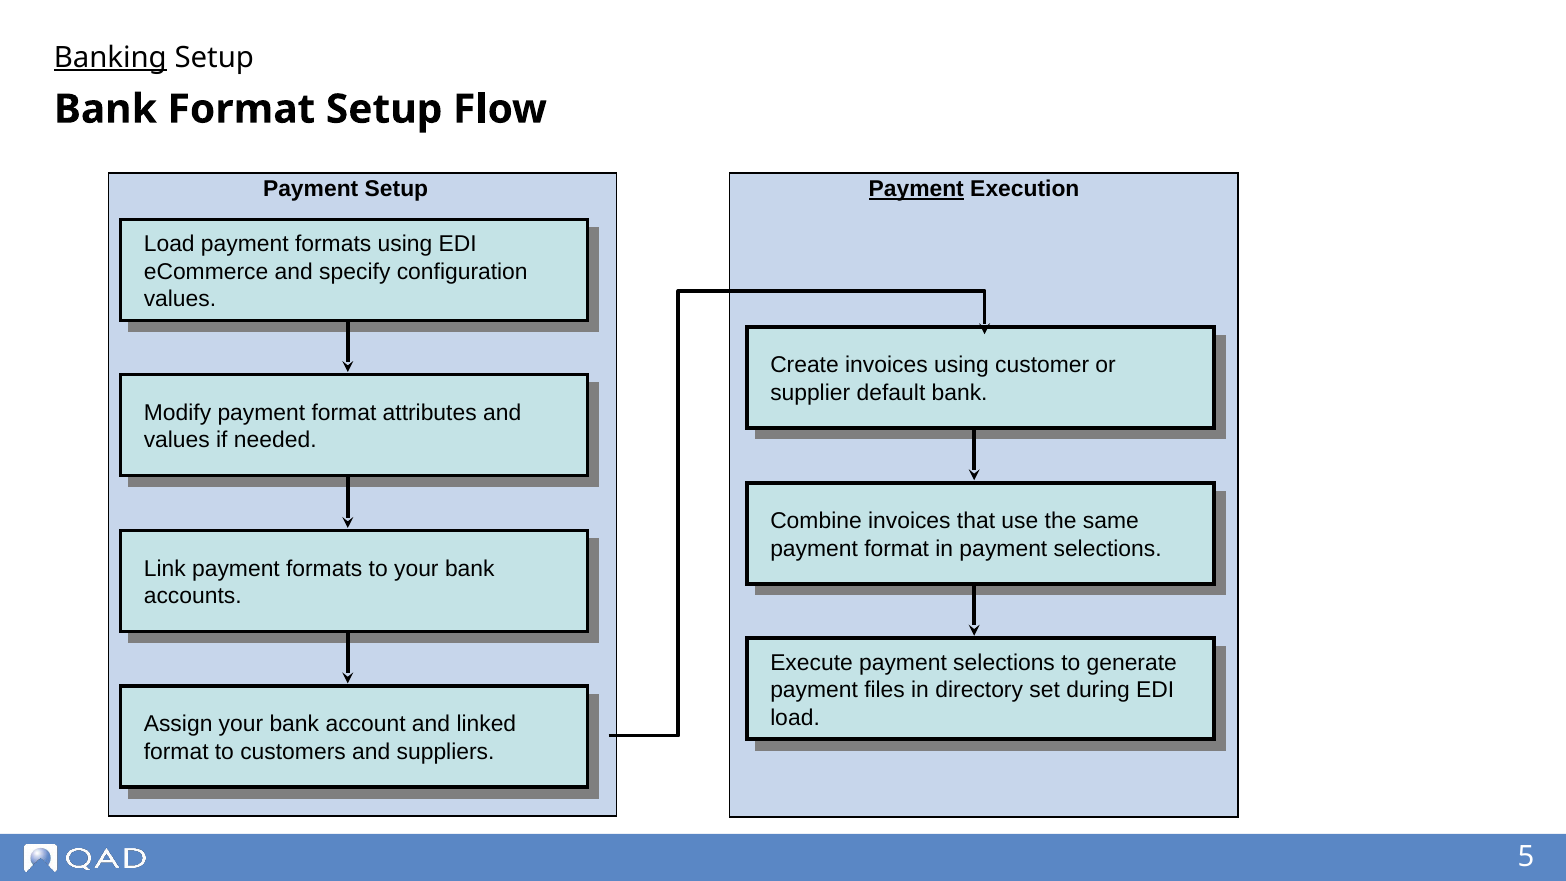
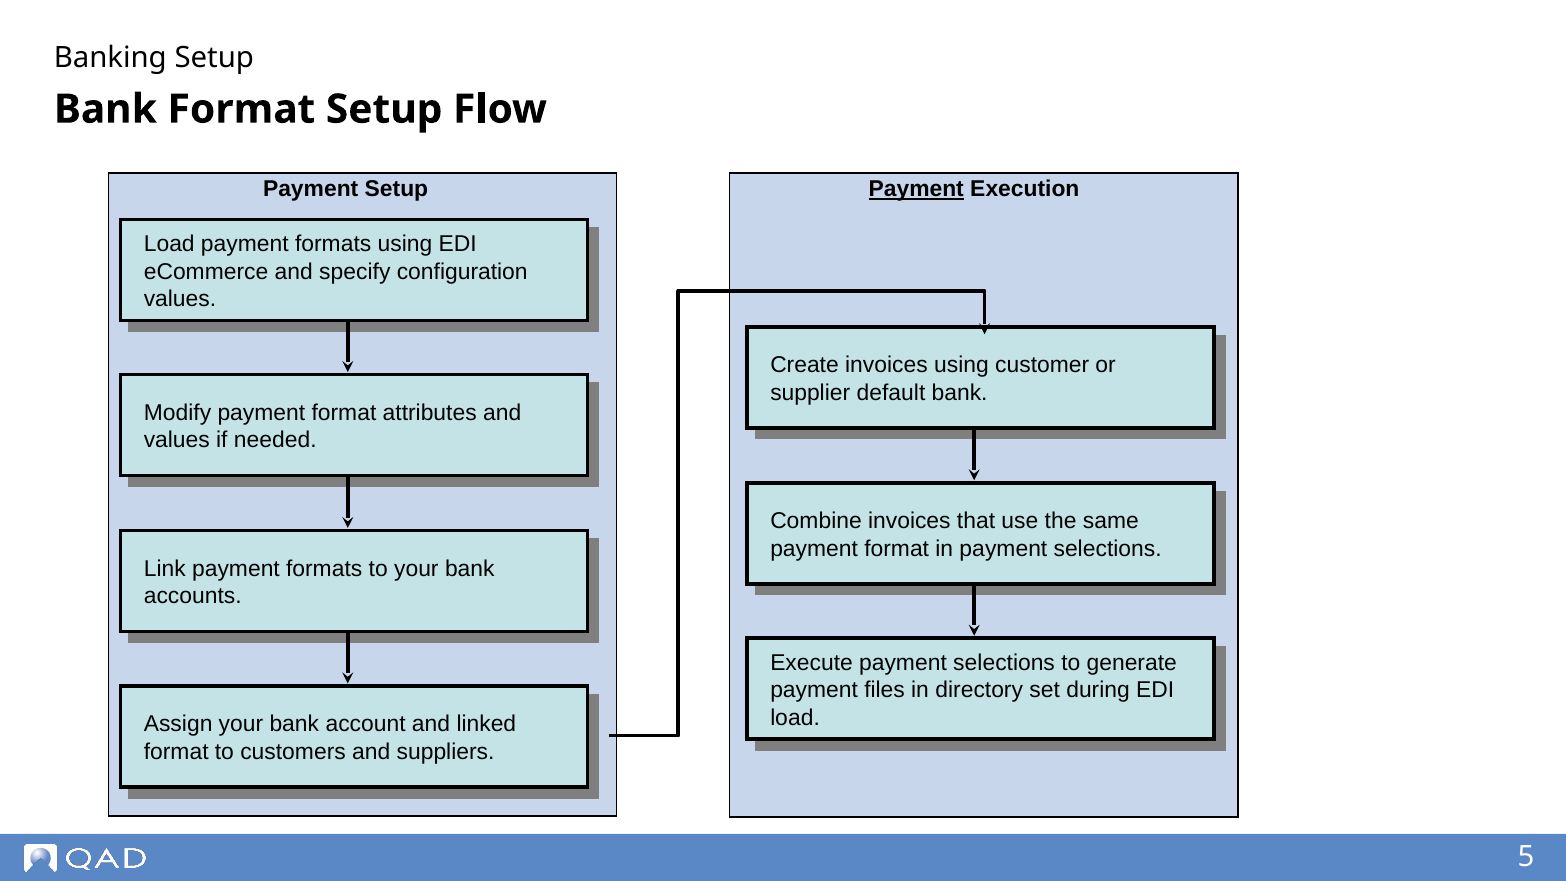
Banking underline: present -> none
